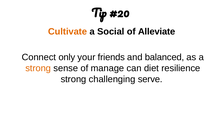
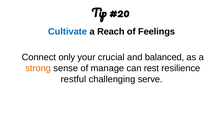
Cultivate colour: orange -> blue
Social: Social -> Reach
Alleviate: Alleviate -> Feelings
friends: friends -> crucial
diet: diet -> rest
strong at (73, 79): strong -> restful
